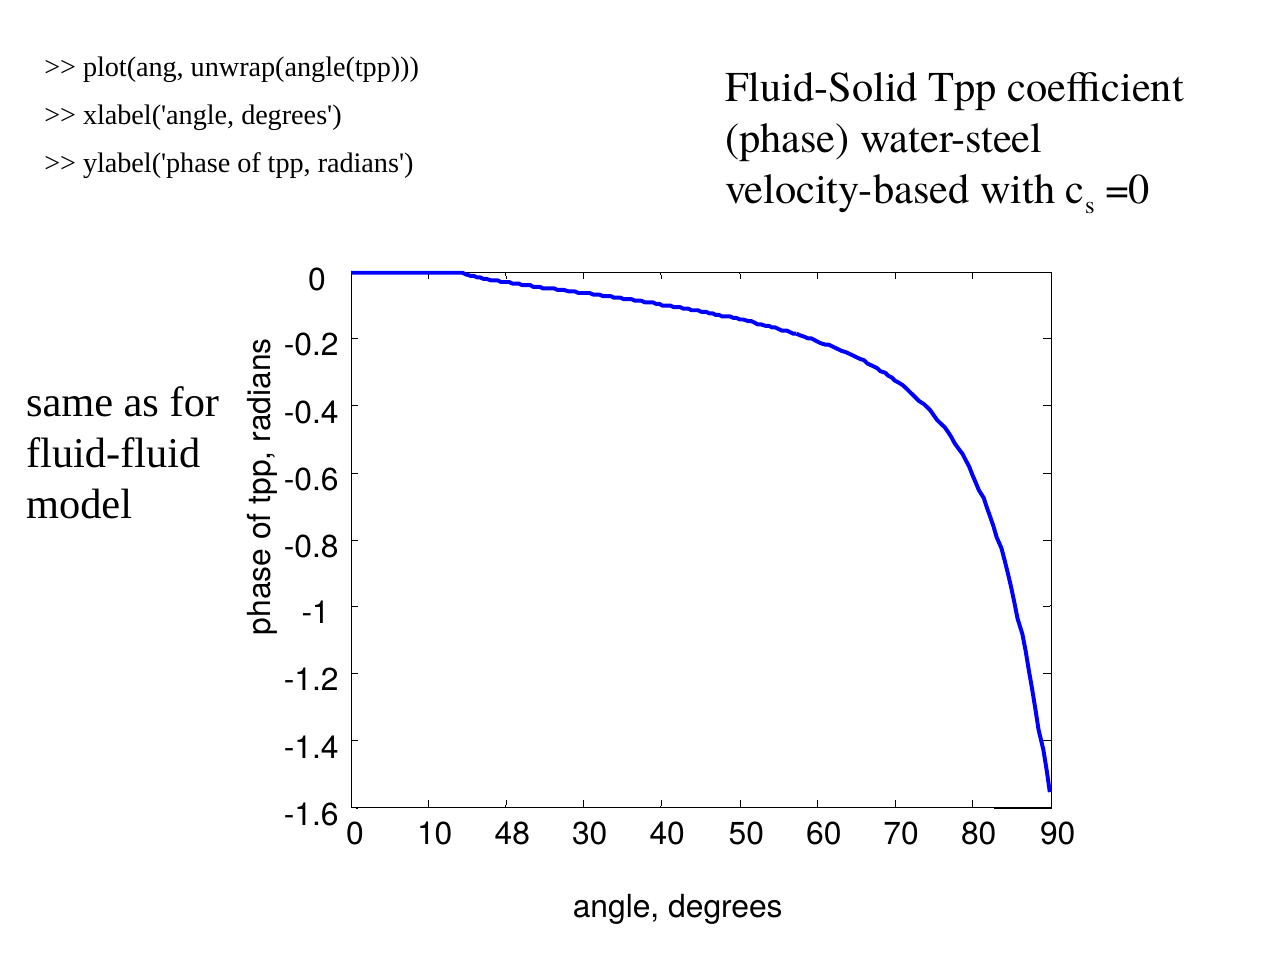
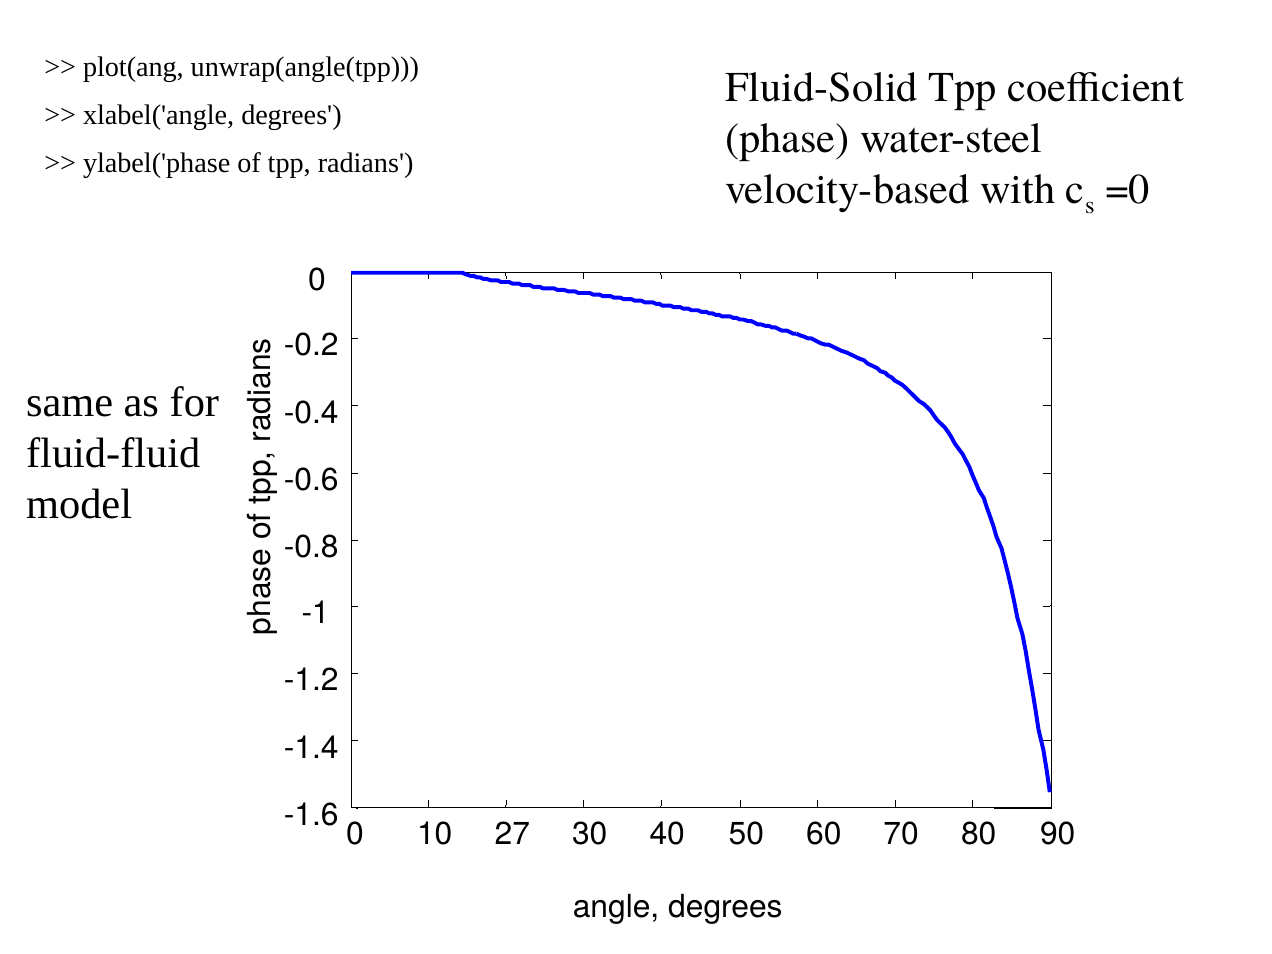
48: 48 -> 27
